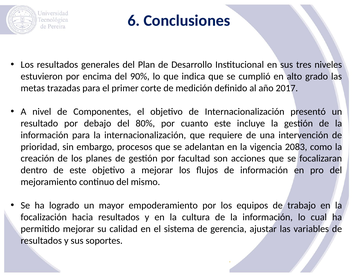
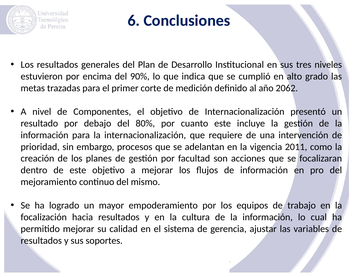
2017: 2017 -> 2062
2083: 2083 -> 2011
